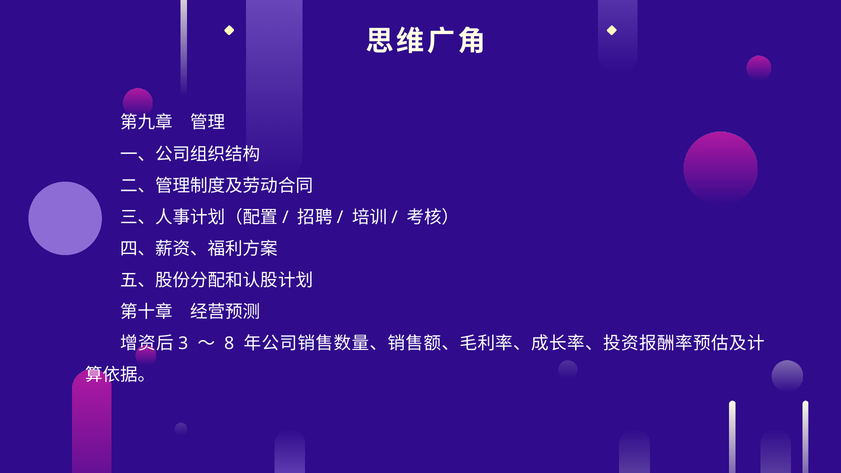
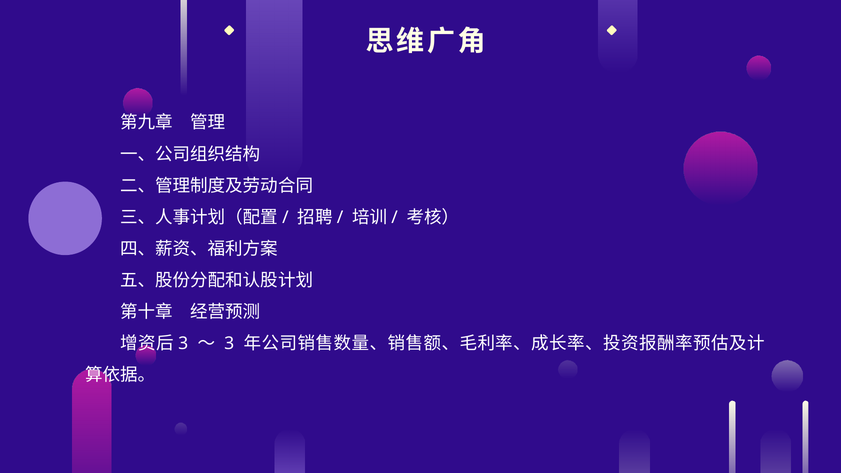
8 at (229, 343): 8 -> 3
